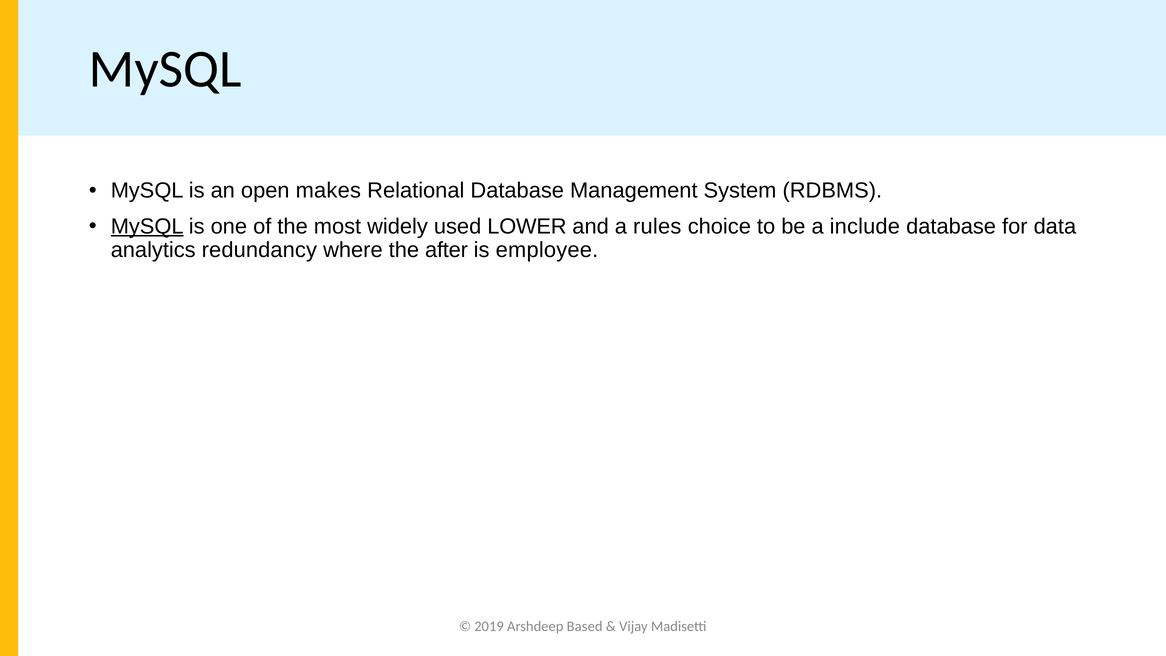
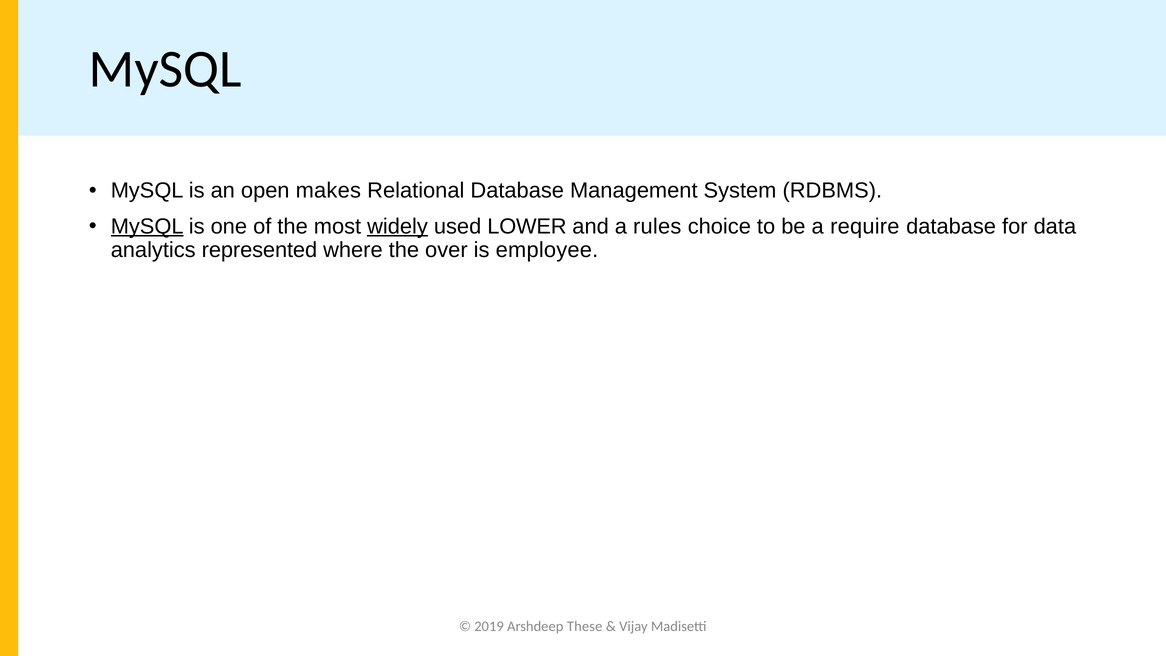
widely underline: none -> present
include: include -> require
redundancy: redundancy -> represented
after: after -> over
Based: Based -> These
